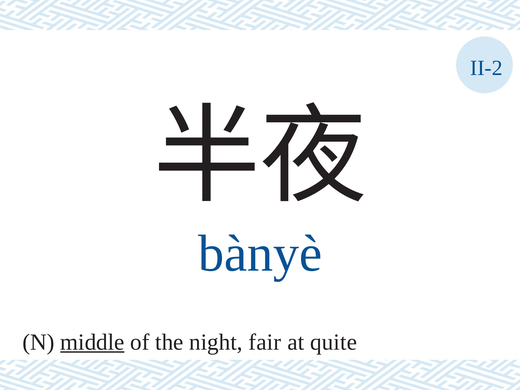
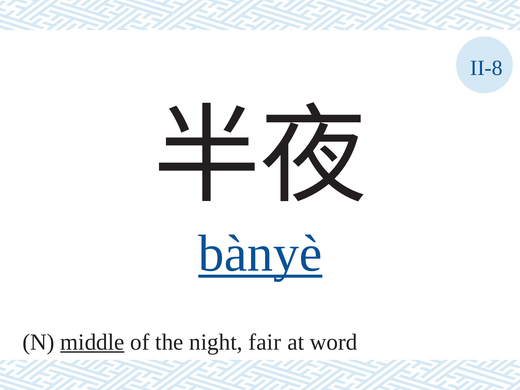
II-2: II-2 -> II-8
bànyè underline: none -> present
quite: quite -> word
